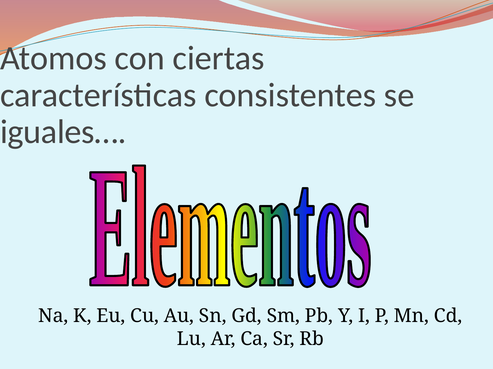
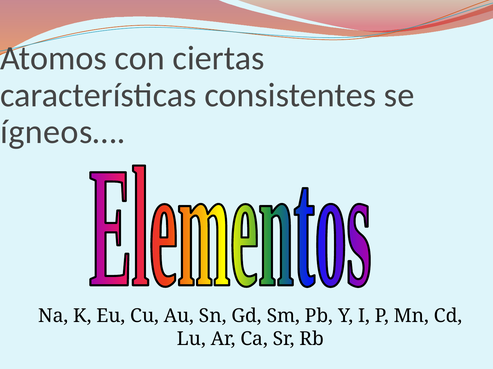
iguales…: iguales… -> ígneos…
